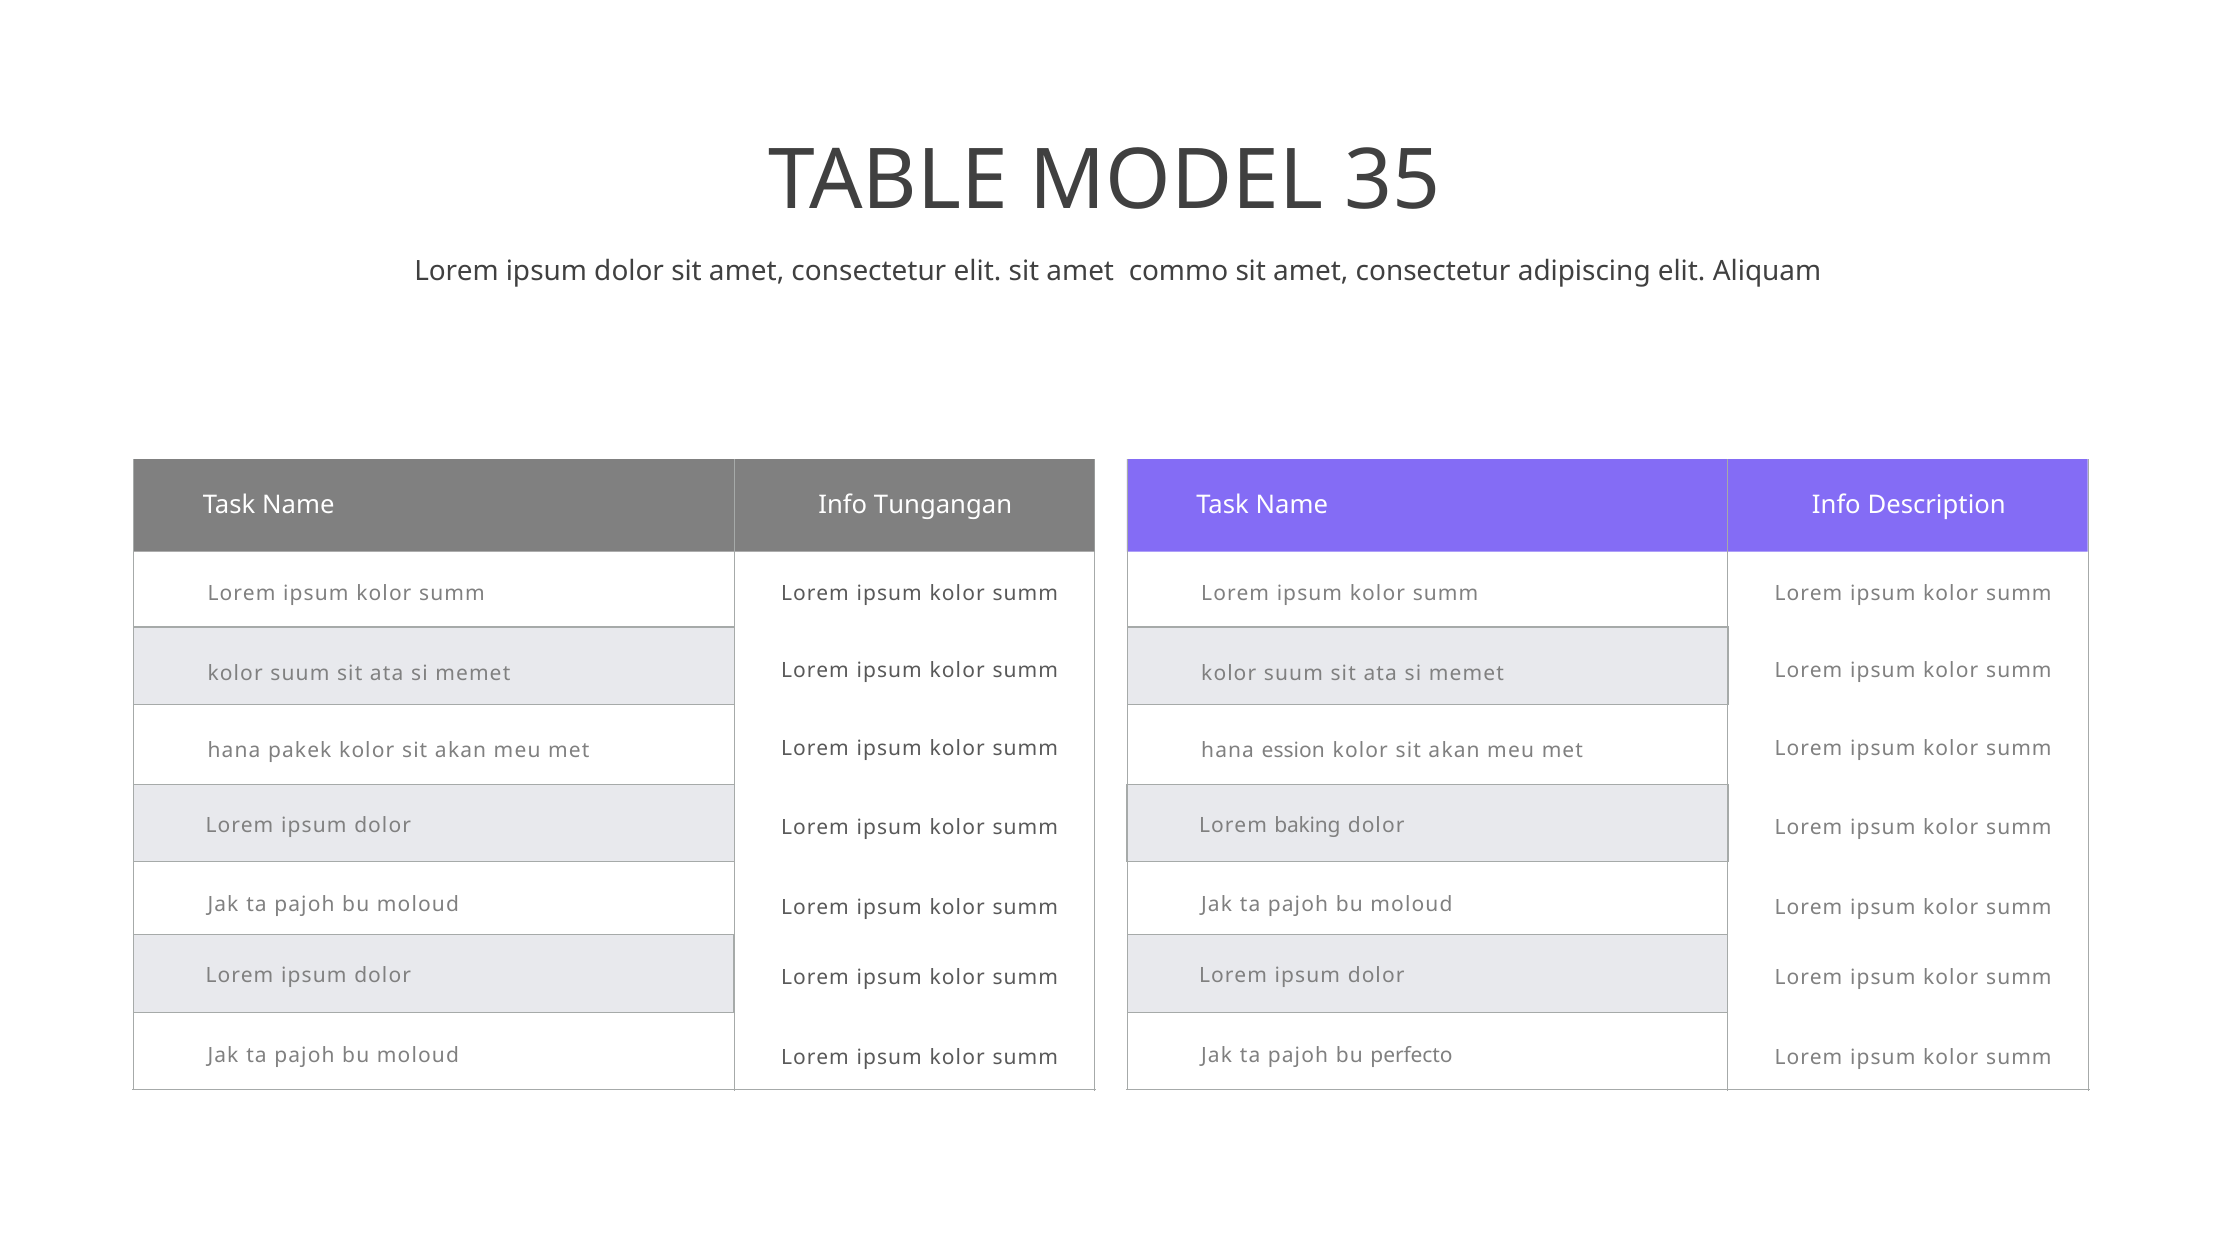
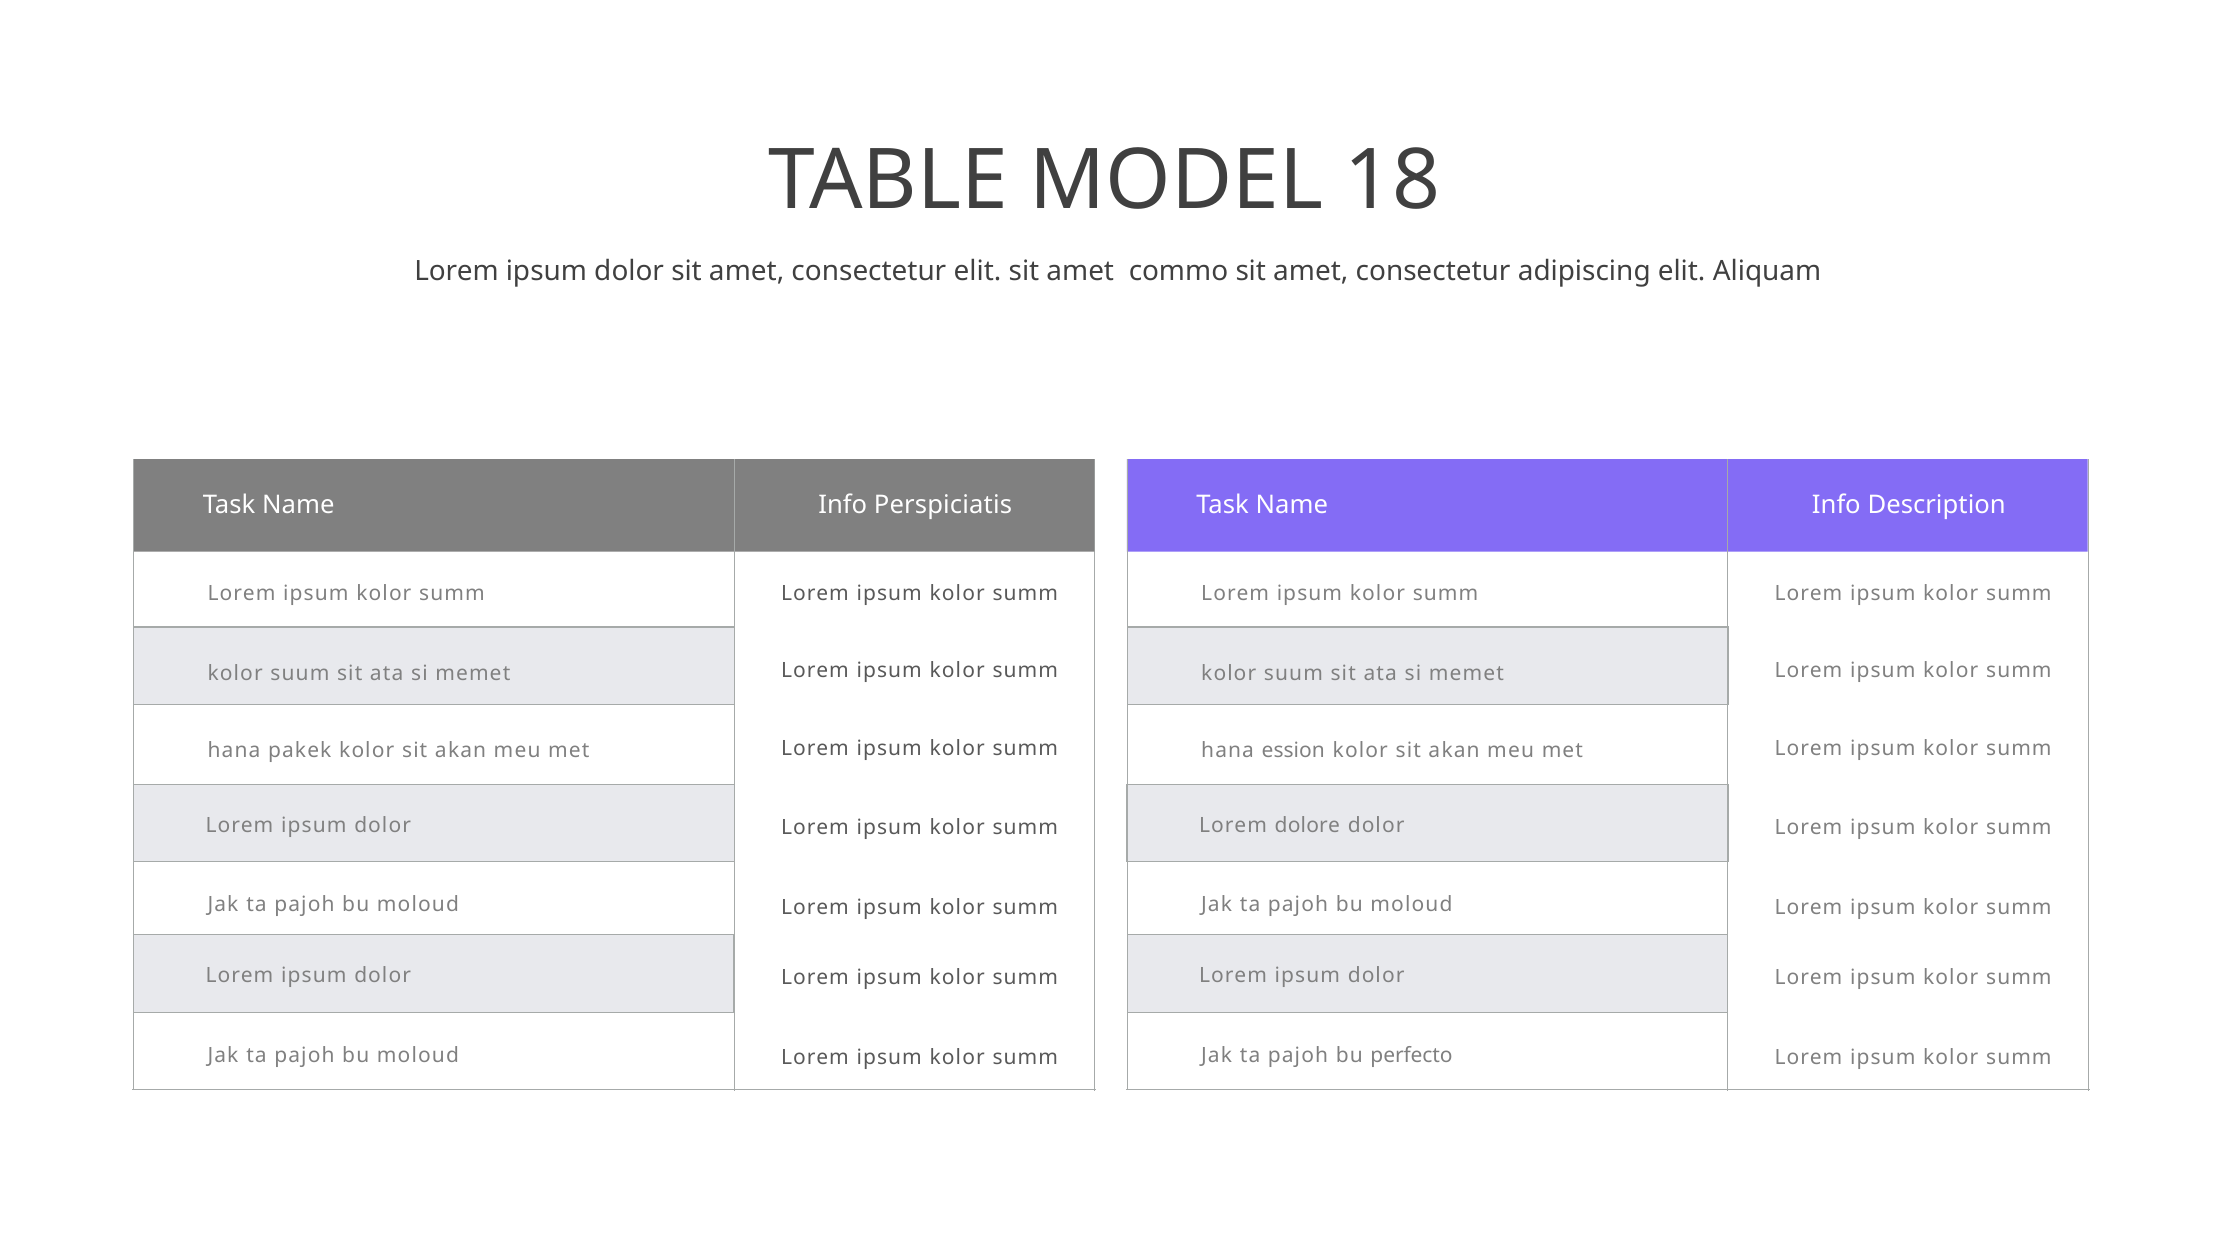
35: 35 -> 18
Tungangan: Tungangan -> Perspiciatis
baking: baking -> dolore
